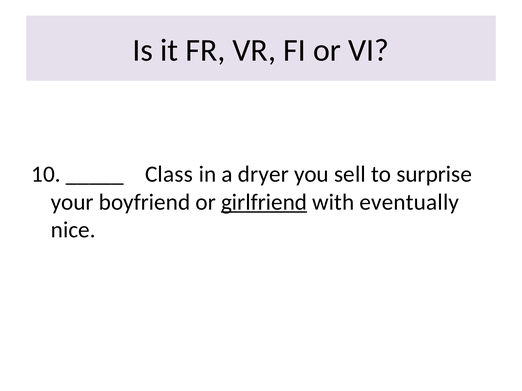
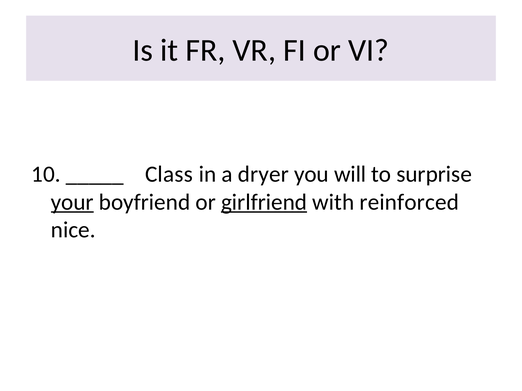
sell: sell -> will
your underline: none -> present
eventually: eventually -> reinforced
